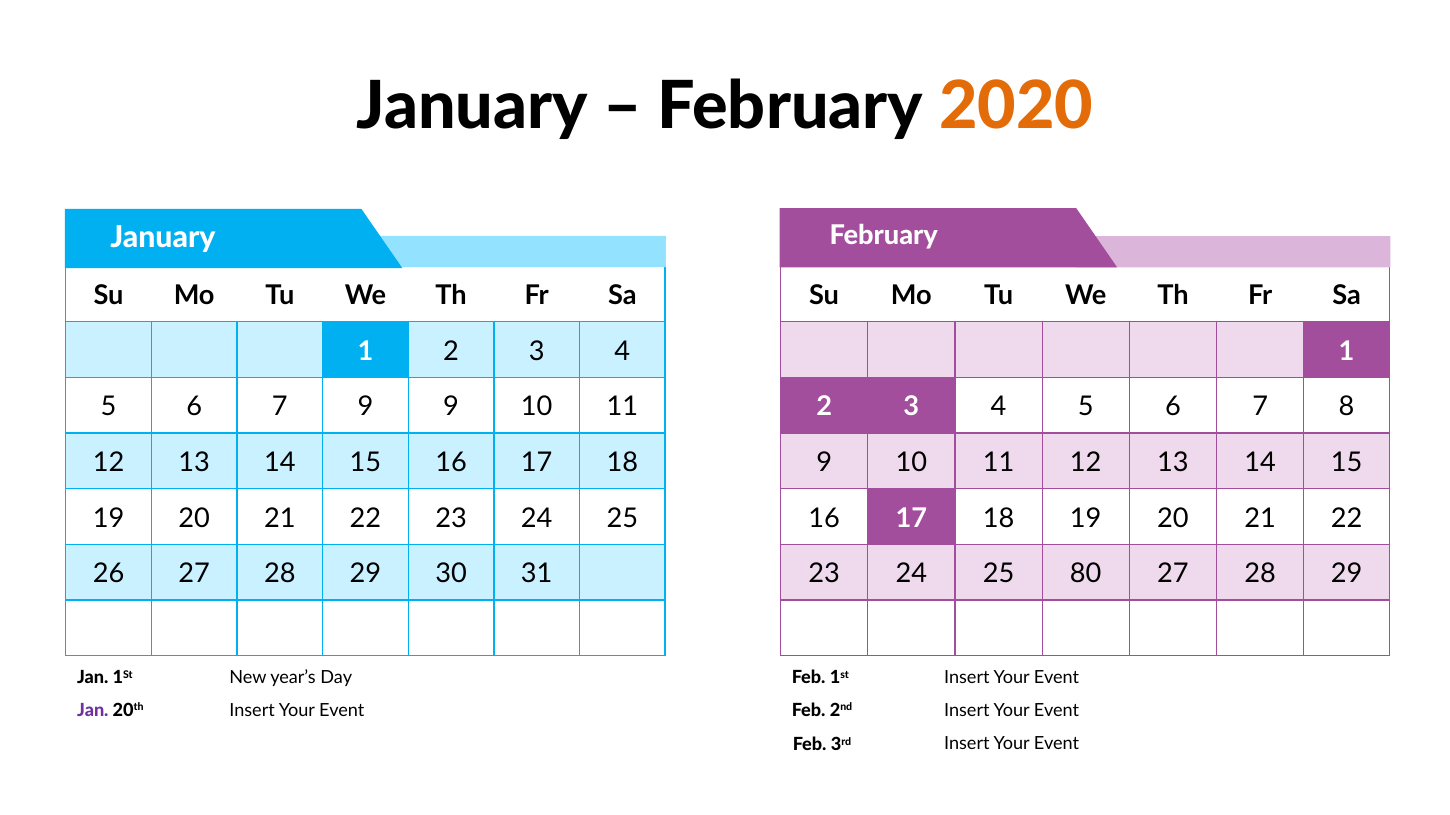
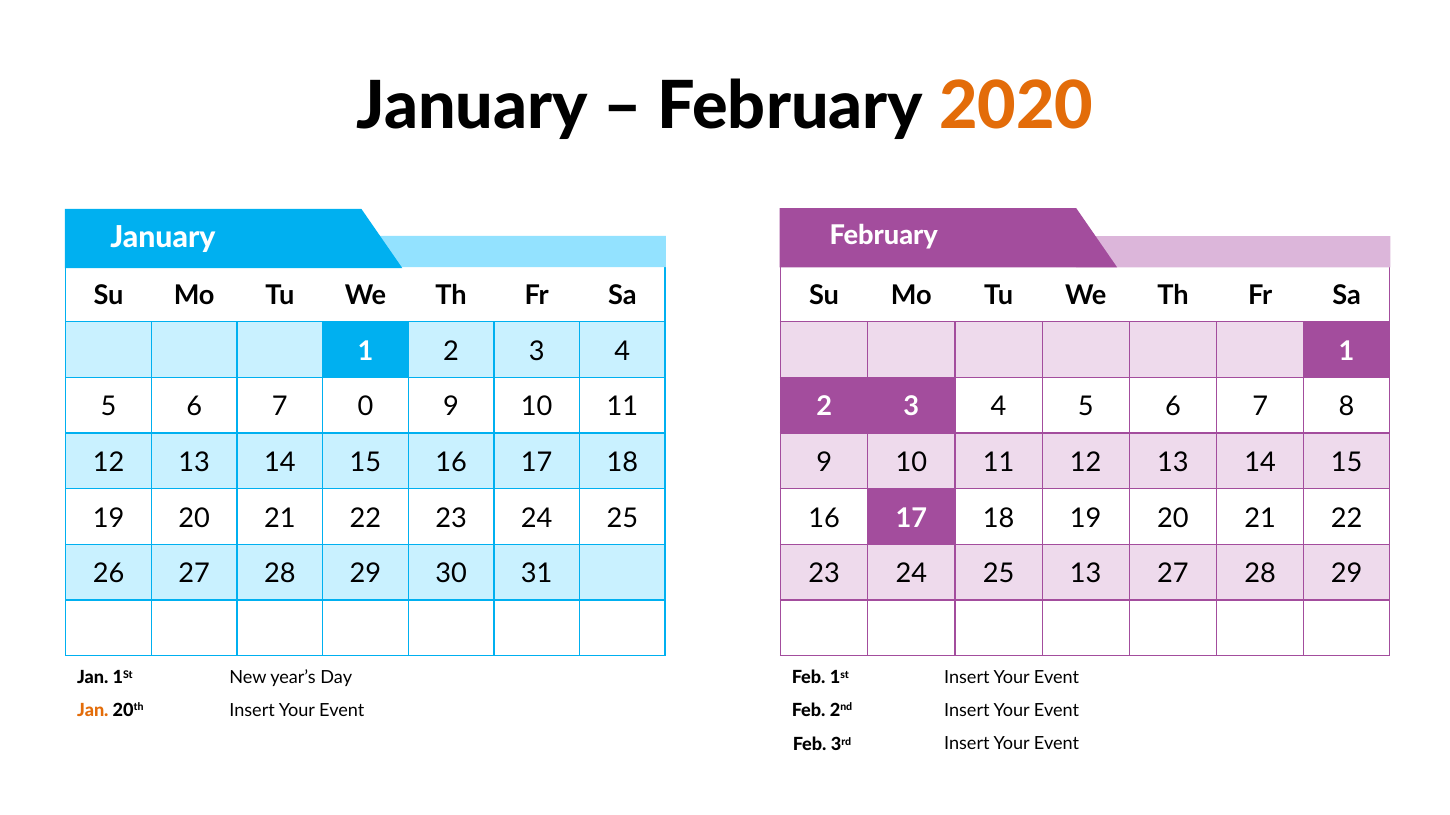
7 9: 9 -> 0
25 80: 80 -> 13
Jan at (93, 711) colour: purple -> orange
